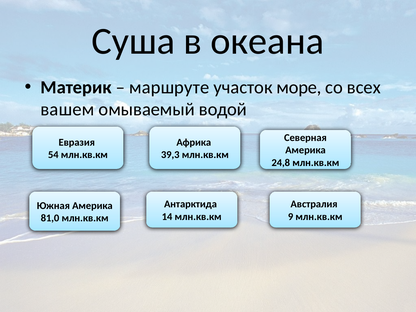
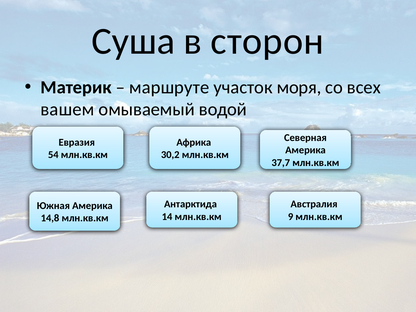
океана: океана -> сторон
море: море -> моря
39,3: 39,3 -> 30,2
24,8: 24,8 -> 37,7
81,0: 81,0 -> 14,8
